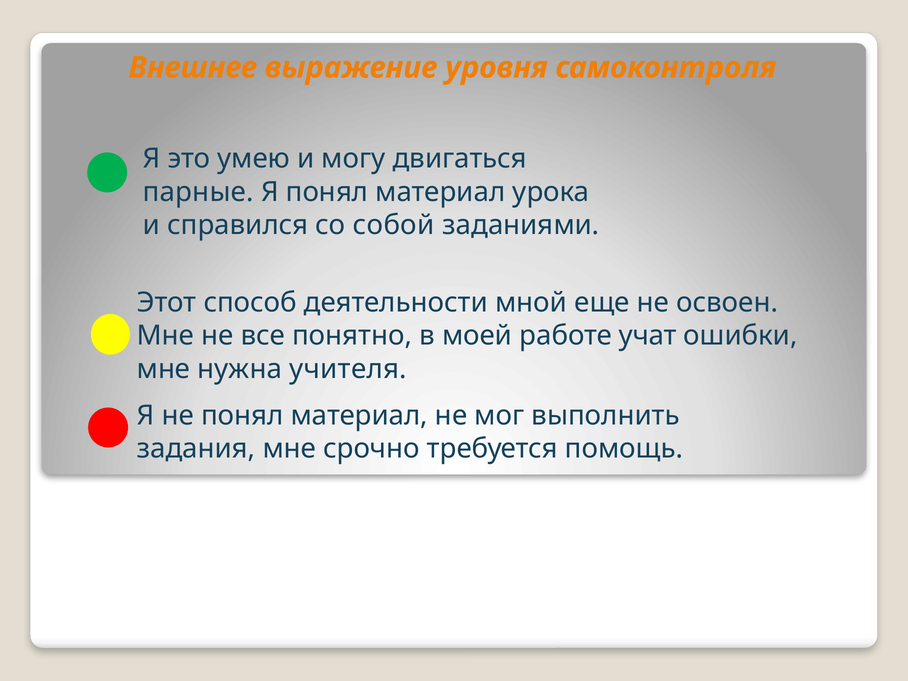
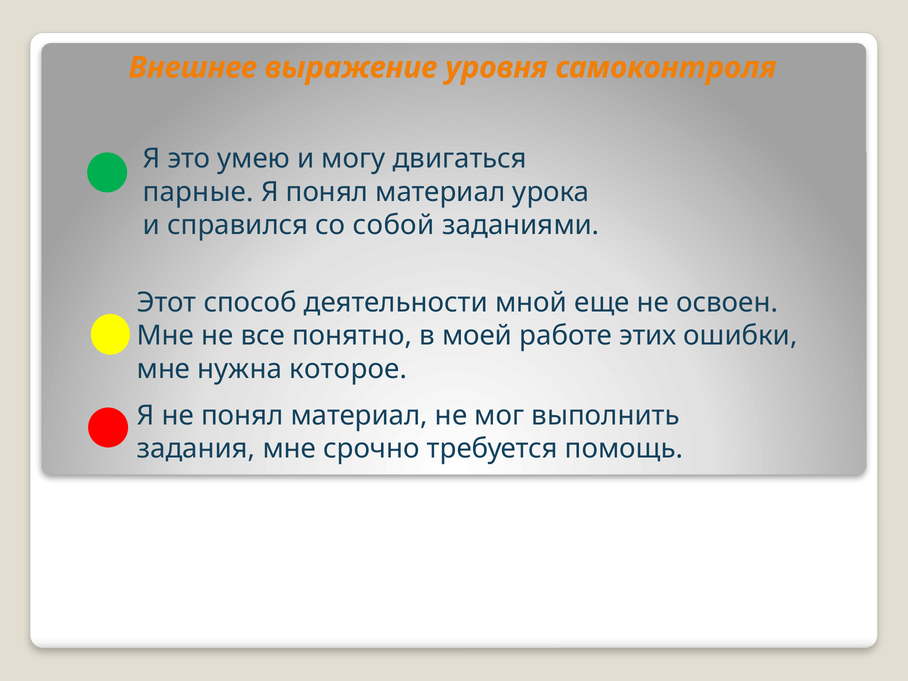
учат: учат -> этих
учителя: учителя -> которое
